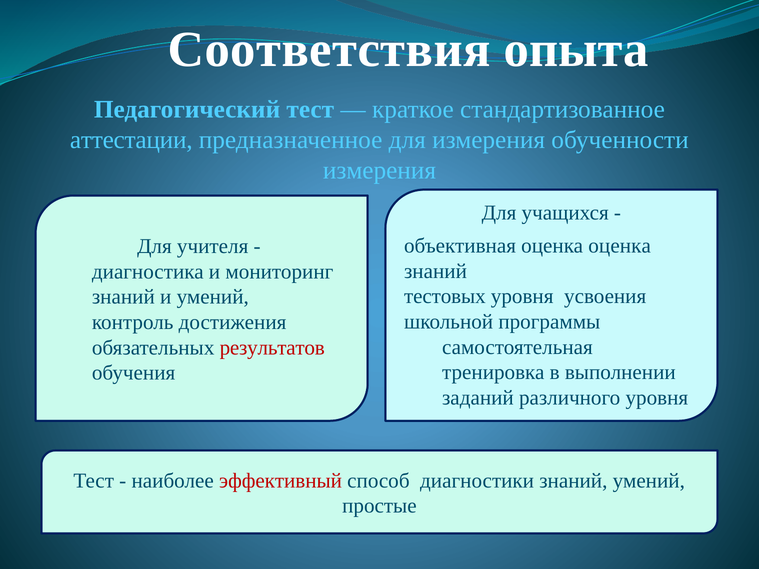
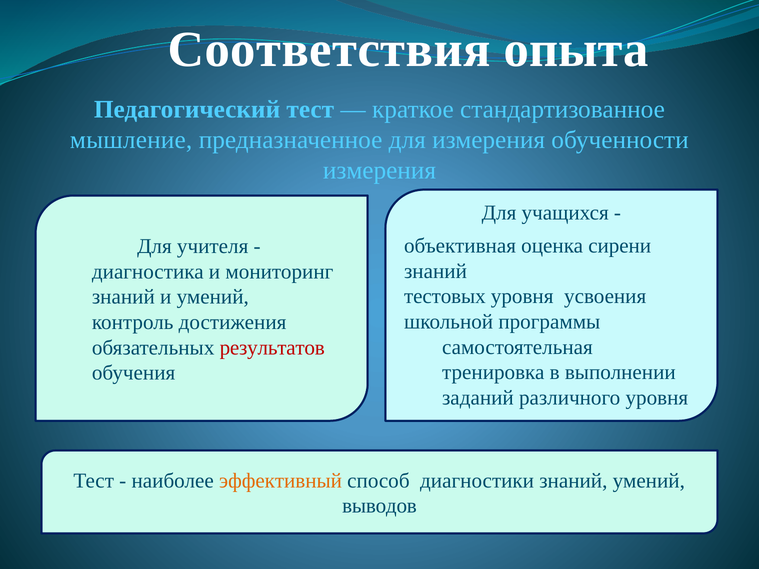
аттестации: аттестации -> мышление
оценка оценка: оценка -> сирени
эффективный colour: red -> orange
простые: простые -> выводов
